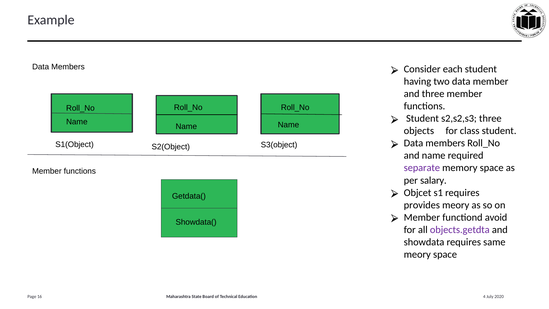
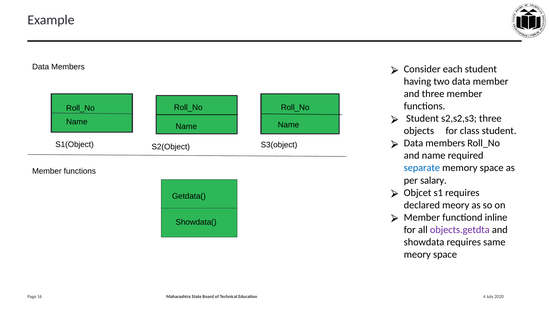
separate colour: purple -> blue
provides: provides -> declared
avoid: avoid -> inline
